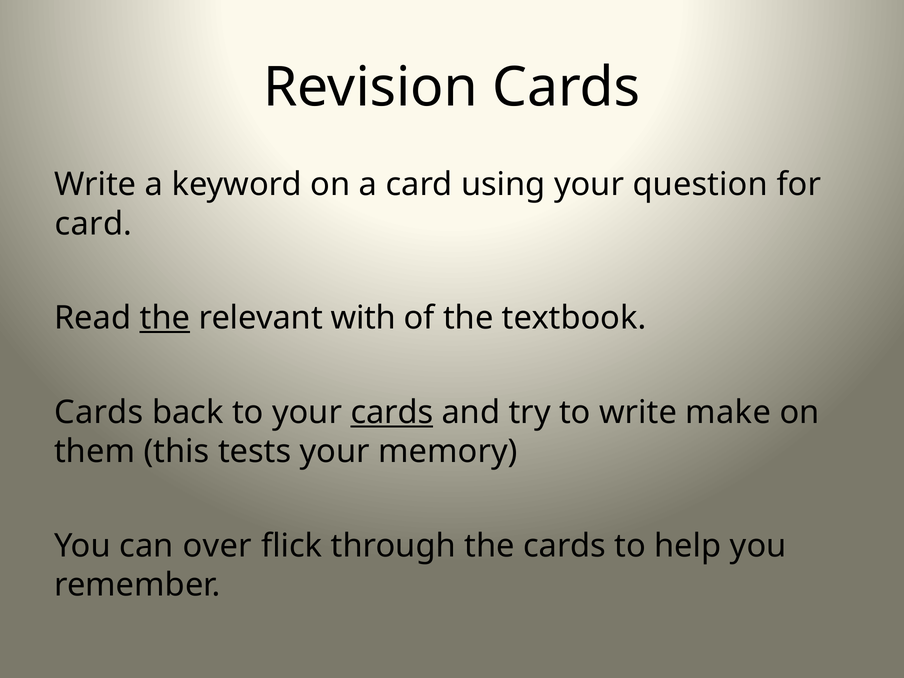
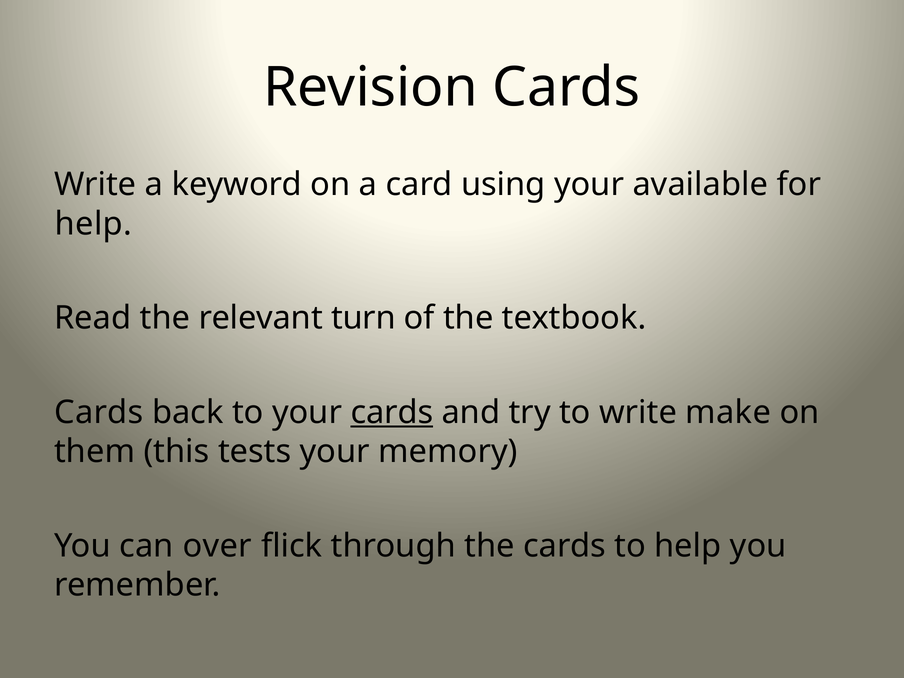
question: question -> available
card at (93, 224): card -> help
the at (165, 318) underline: present -> none
with: with -> turn
